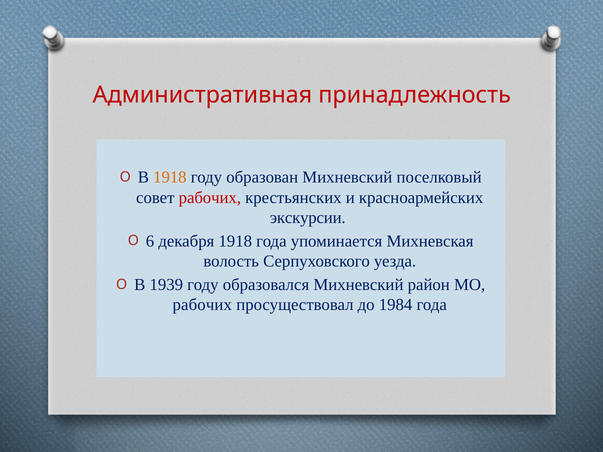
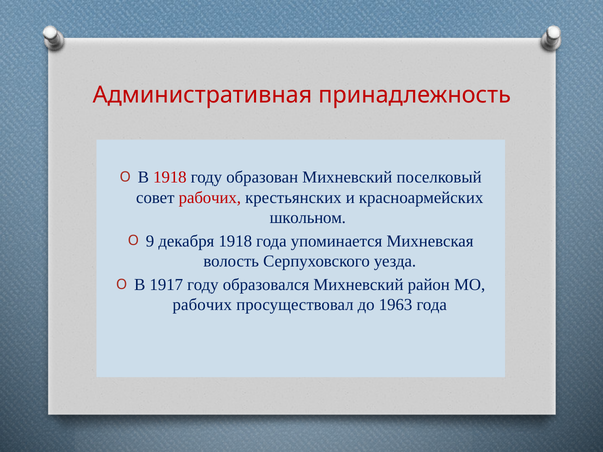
1918 at (170, 178) colour: orange -> red
экскурсии: экскурсии -> школьном
6: 6 -> 9
1939: 1939 -> 1917
1984: 1984 -> 1963
